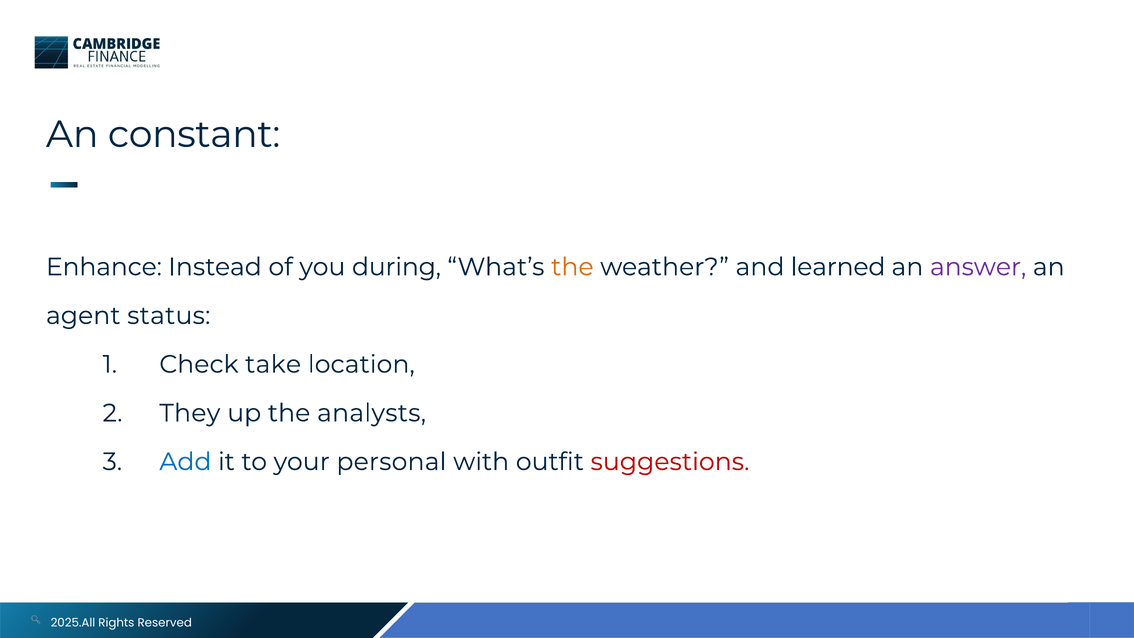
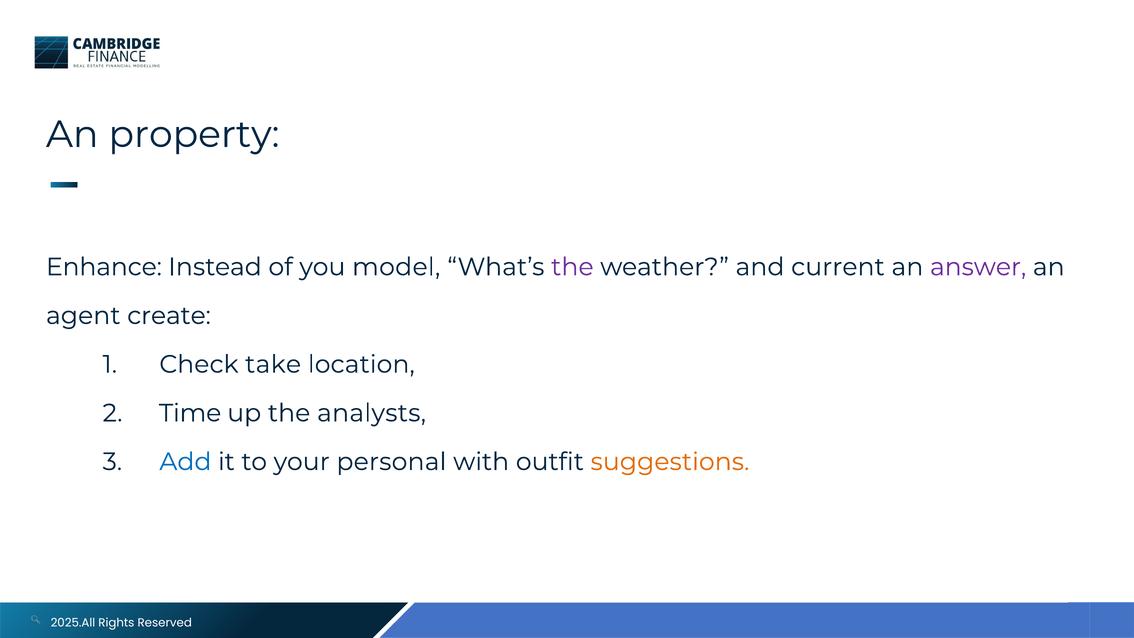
constant: constant -> property
during: during -> model
the at (572, 267) colour: orange -> purple
learned: learned -> current
status: status -> create
They: They -> Time
suggestions colour: red -> orange
